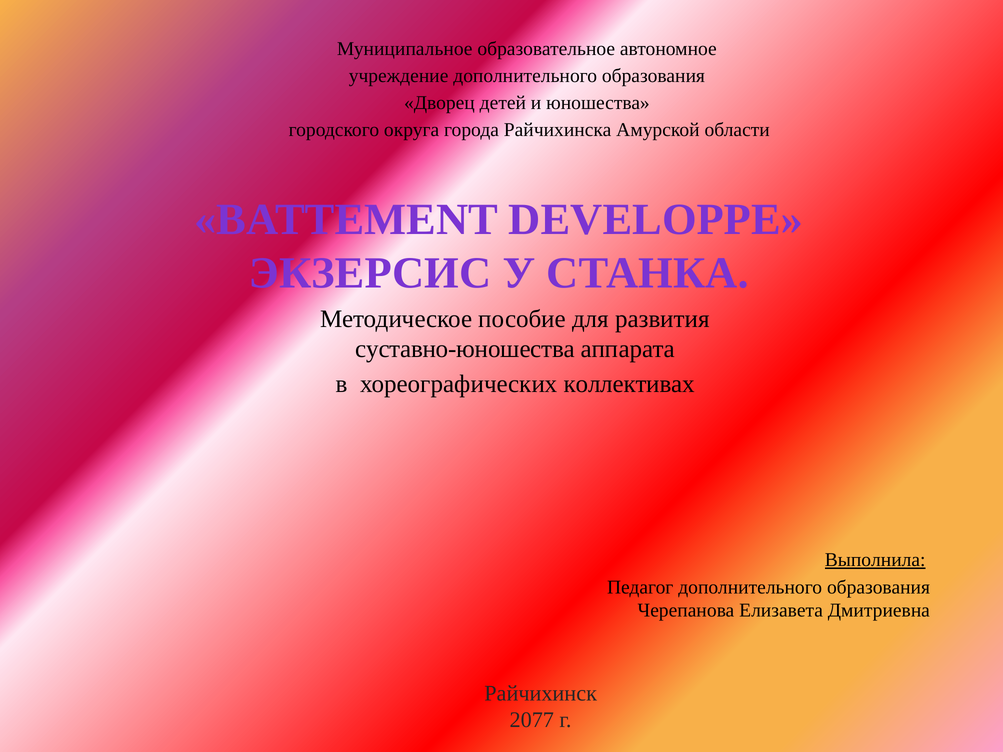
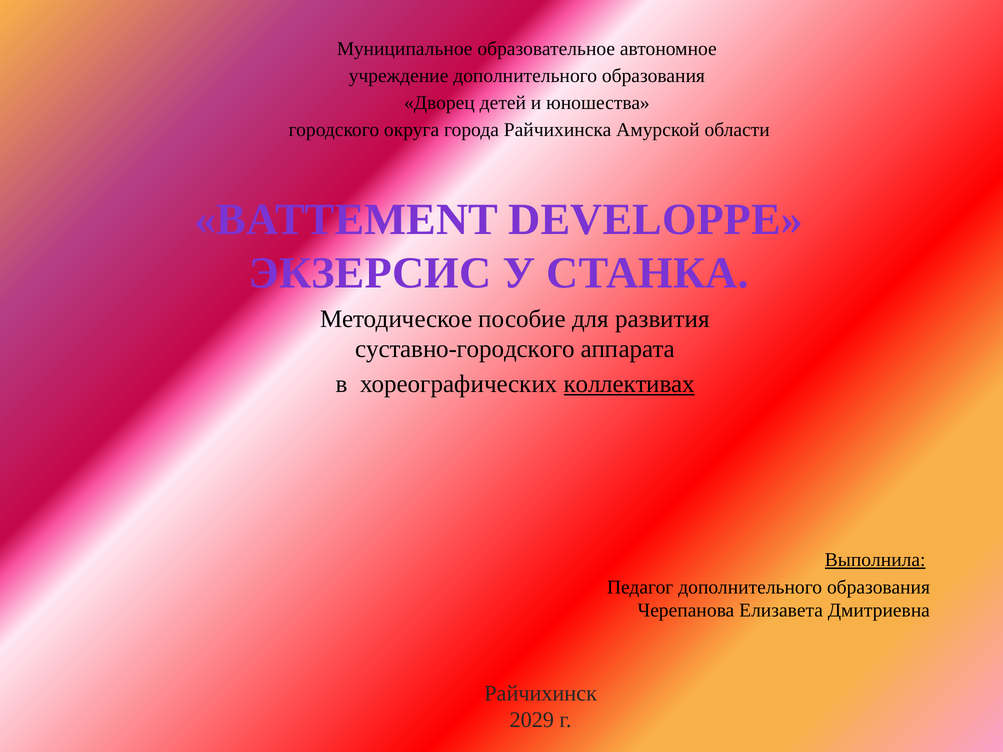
суставно-юношества: суставно-юношества -> суставно-городского
коллективах underline: none -> present
2077: 2077 -> 2029
